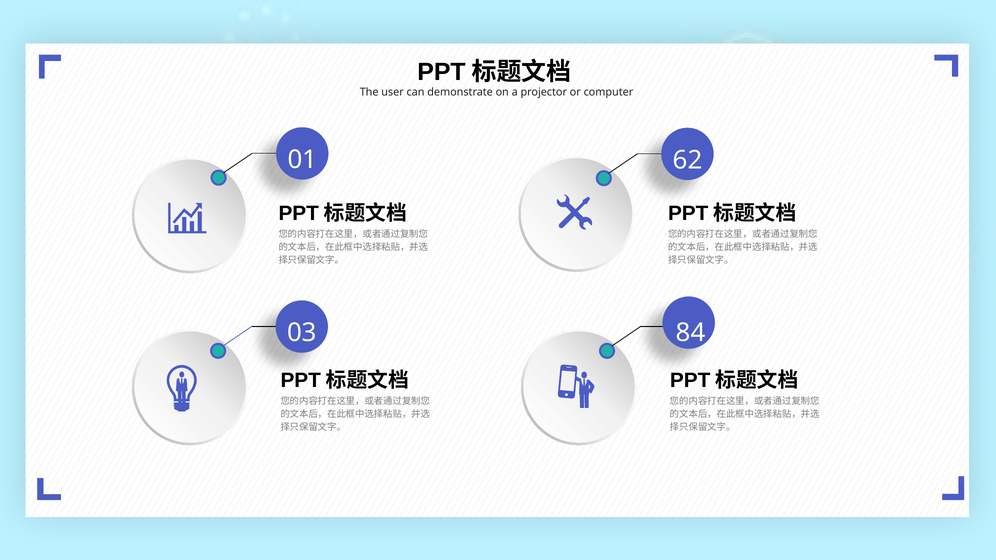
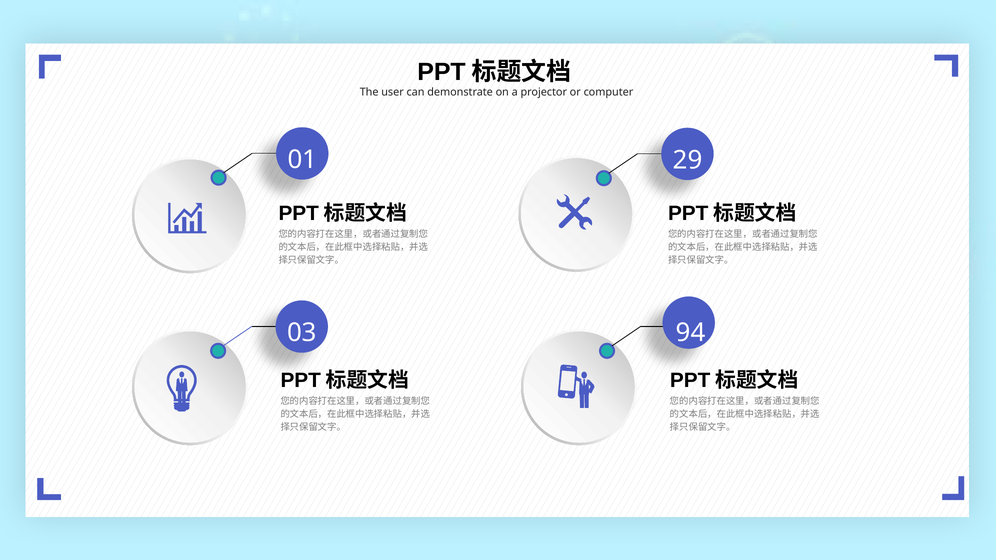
62: 62 -> 29
84: 84 -> 94
